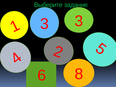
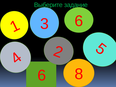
3 3: 3 -> 6
